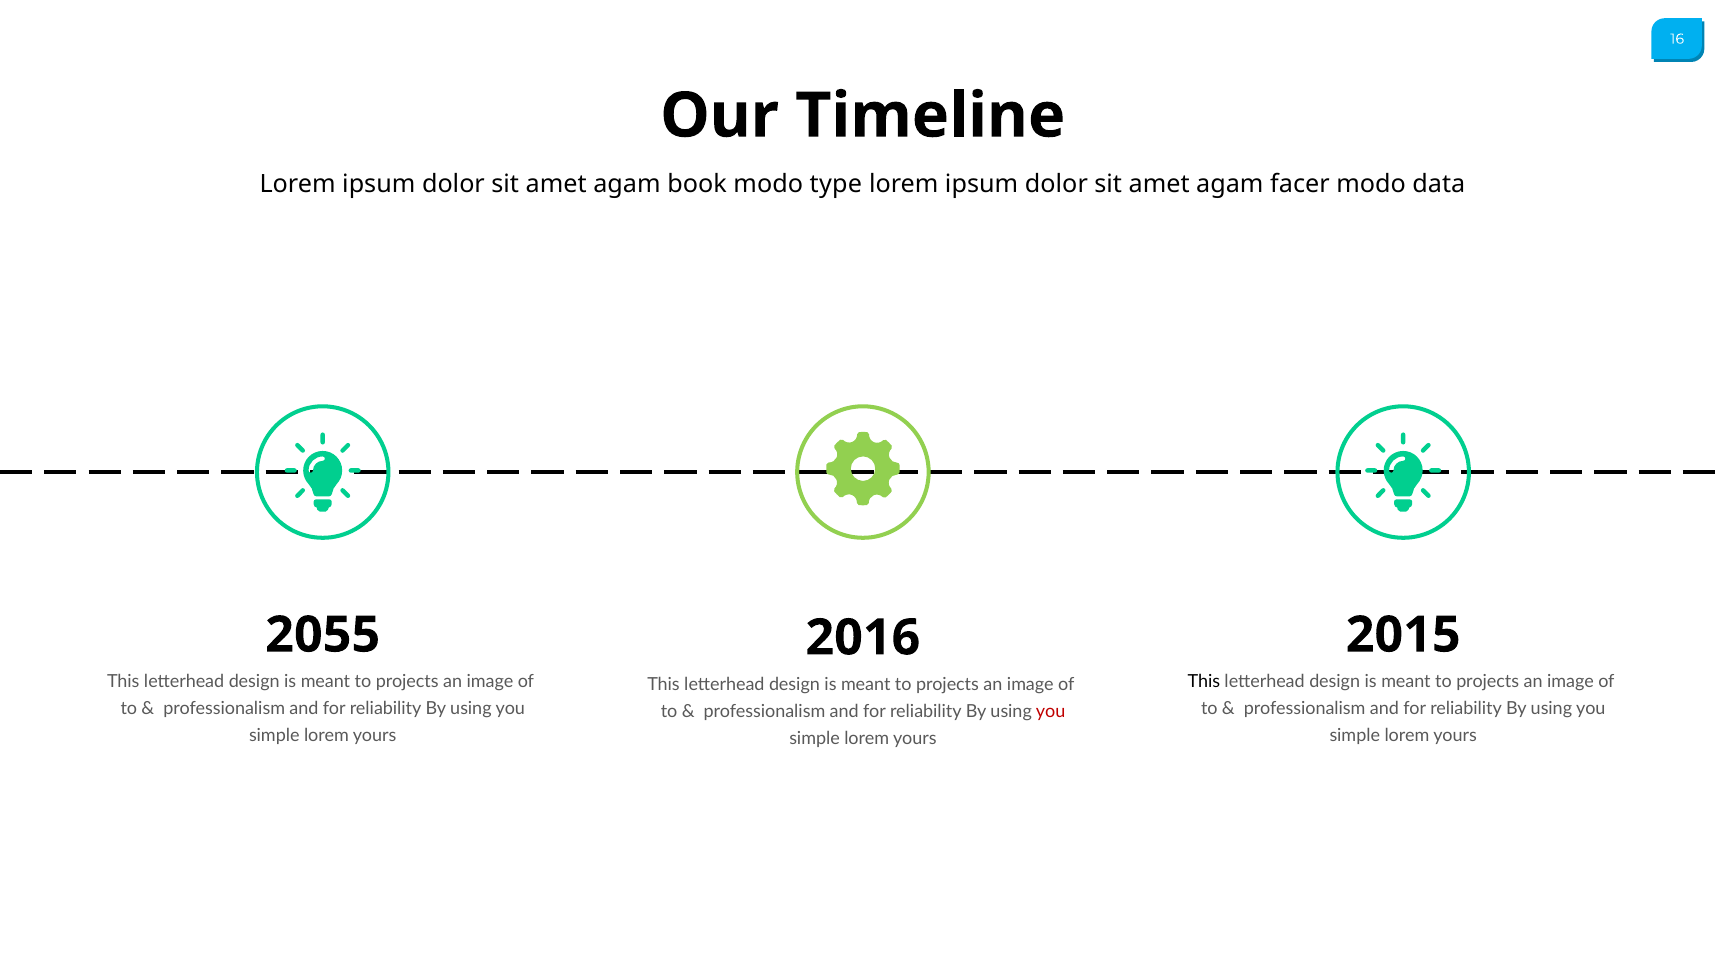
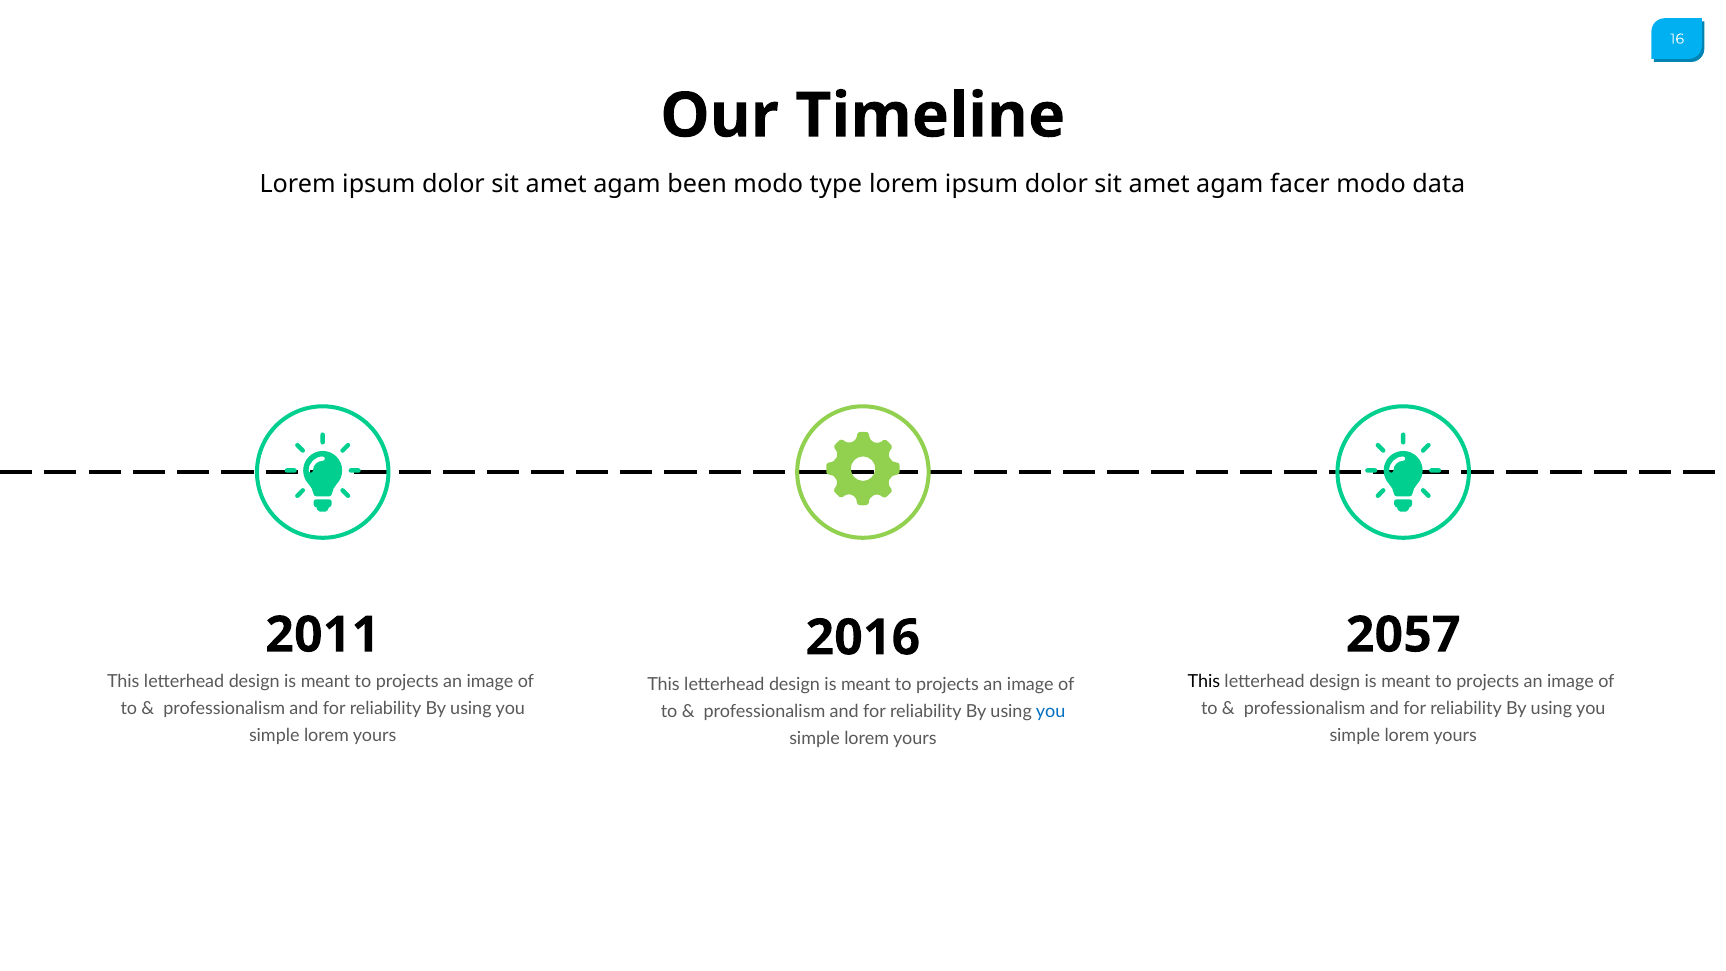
book: book -> been
2055: 2055 -> 2011
2015: 2015 -> 2057
you at (1051, 712) colour: red -> blue
